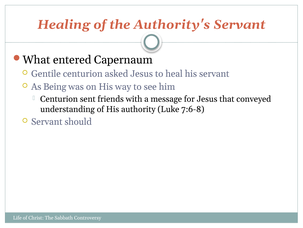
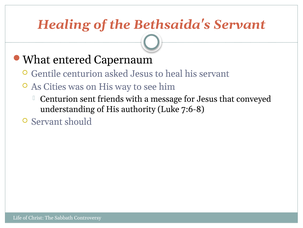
Authority's: Authority's -> Bethsaida's
Being: Being -> Cities
